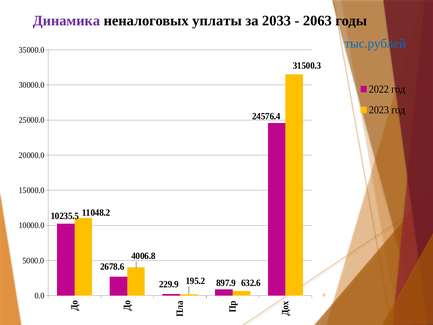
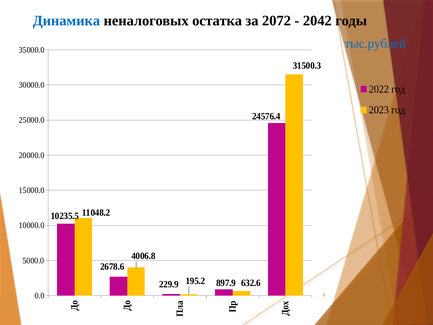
Динамика colour: purple -> blue
уплаты: уплаты -> остатка
2033: 2033 -> 2072
2063: 2063 -> 2042
